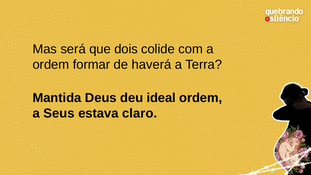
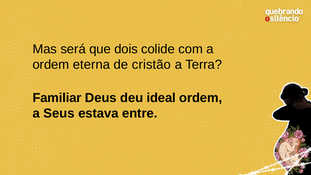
formar: formar -> eterna
haverá: haverá -> cristão
Mantida: Mantida -> Familiar
claro: claro -> entre
